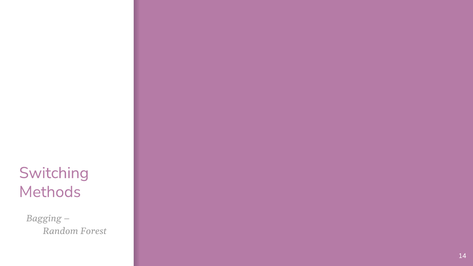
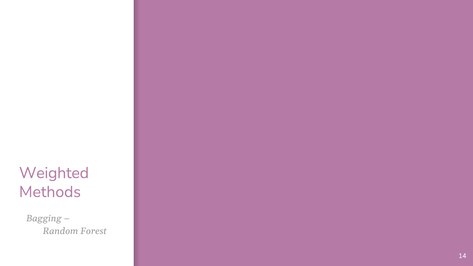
Switching: Switching -> Weighted
